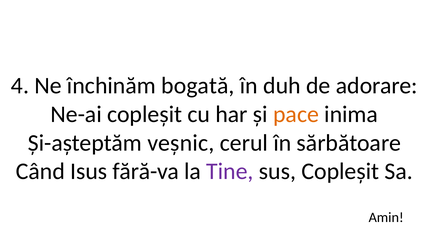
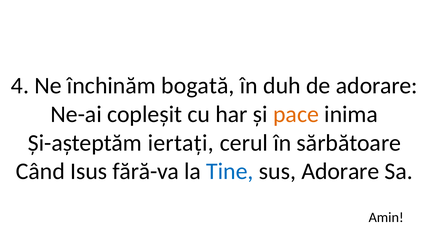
veșnic: veșnic -> iertați
Tine colour: purple -> blue
sus Copleșit: Copleșit -> Adorare
